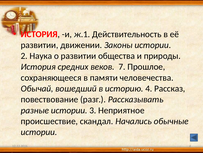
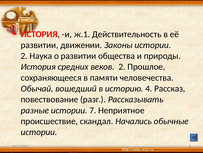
веков 7: 7 -> 2
3: 3 -> 7
